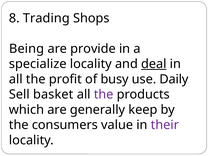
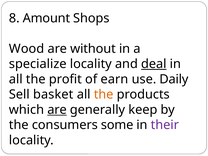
Trading: Trading -> Amount
Being: Being -> Wood
provide: provide -> without
busy: busy -> earn
the at (104, 94) colour: purple -> orange
are at (57, 110) underline: none -> present
value: value -> some
